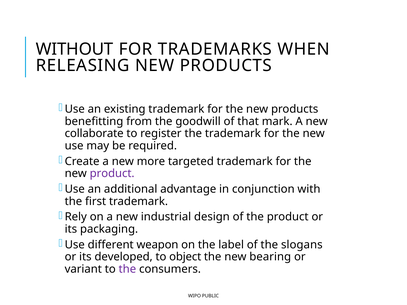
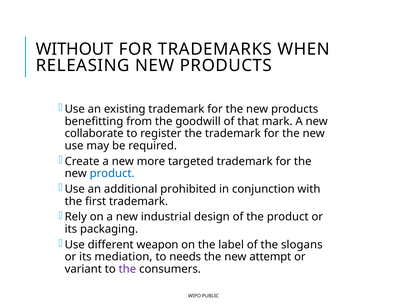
product at (112, 174) colour: purple -> blue
advantage: advantage -> prohibited
developed: developed -> mediation
object: object -> needs
bearing: bearing -> attempt
